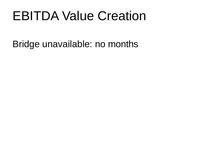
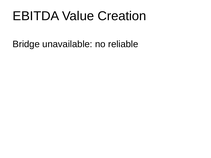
months: months -> reliable
